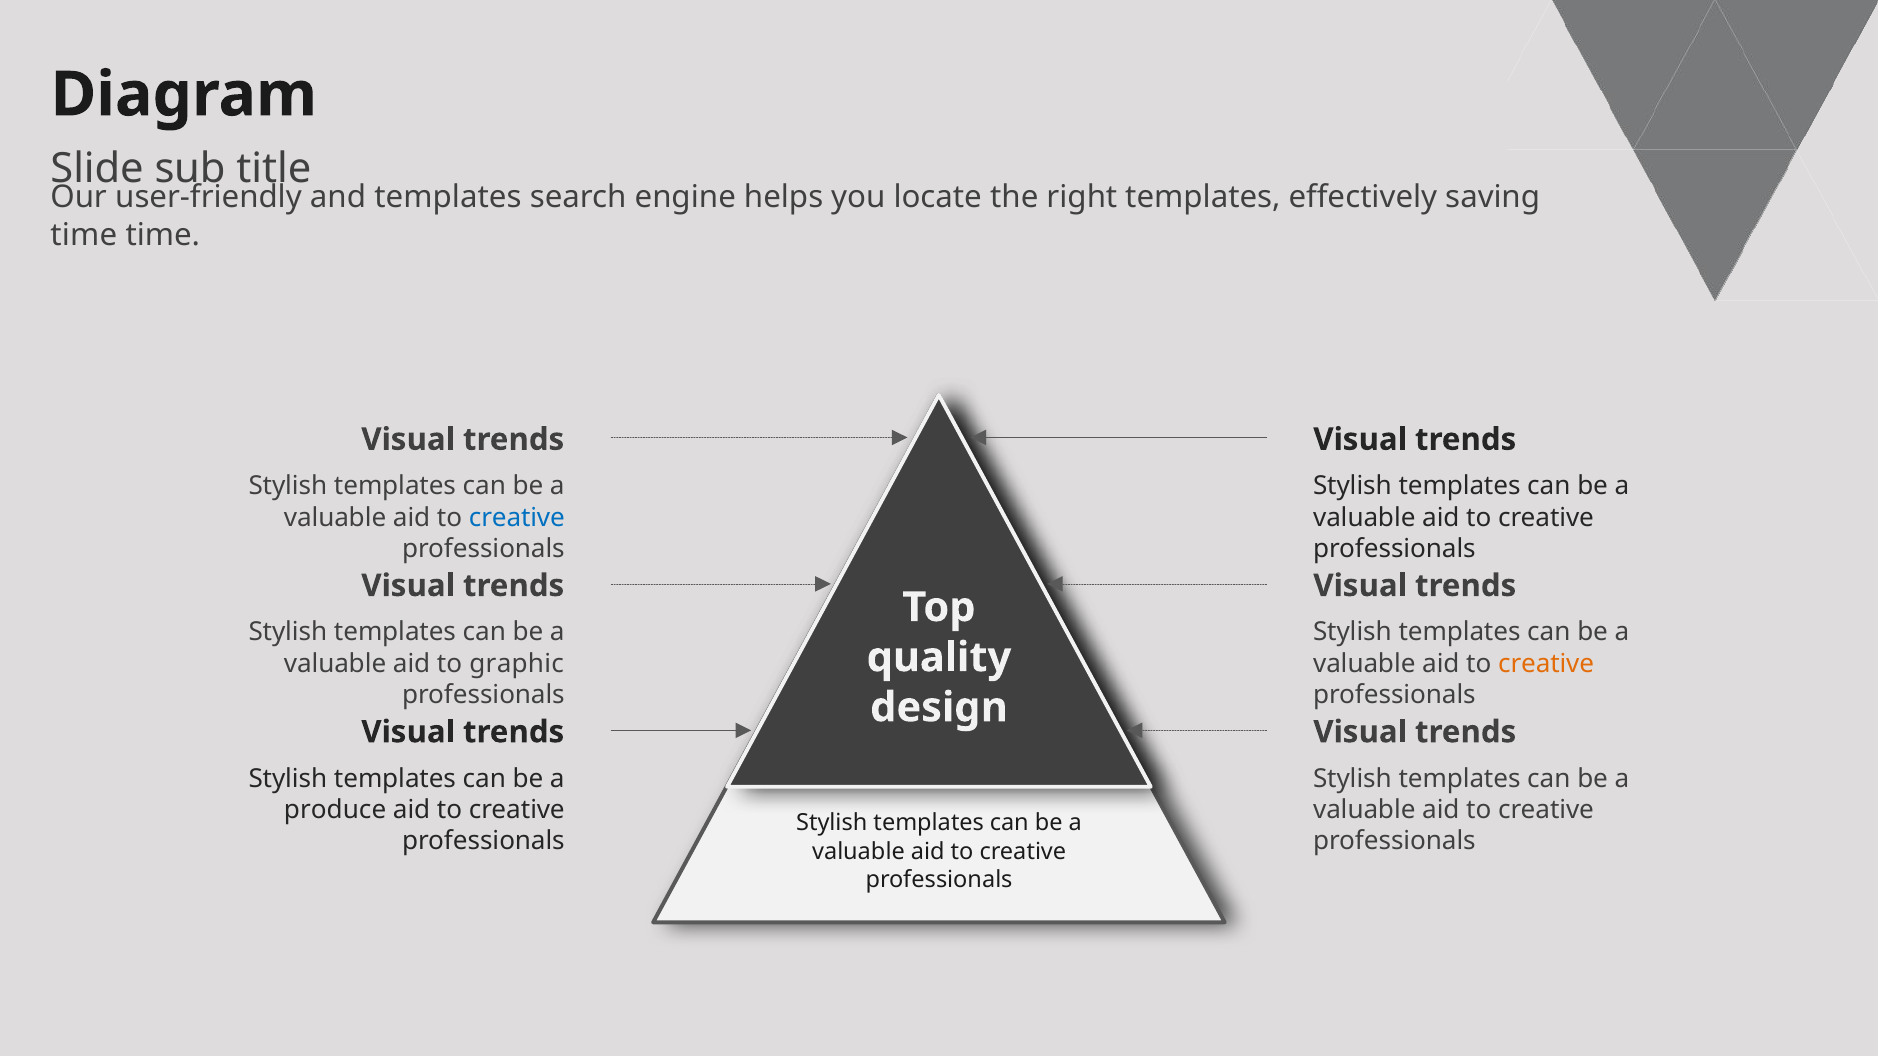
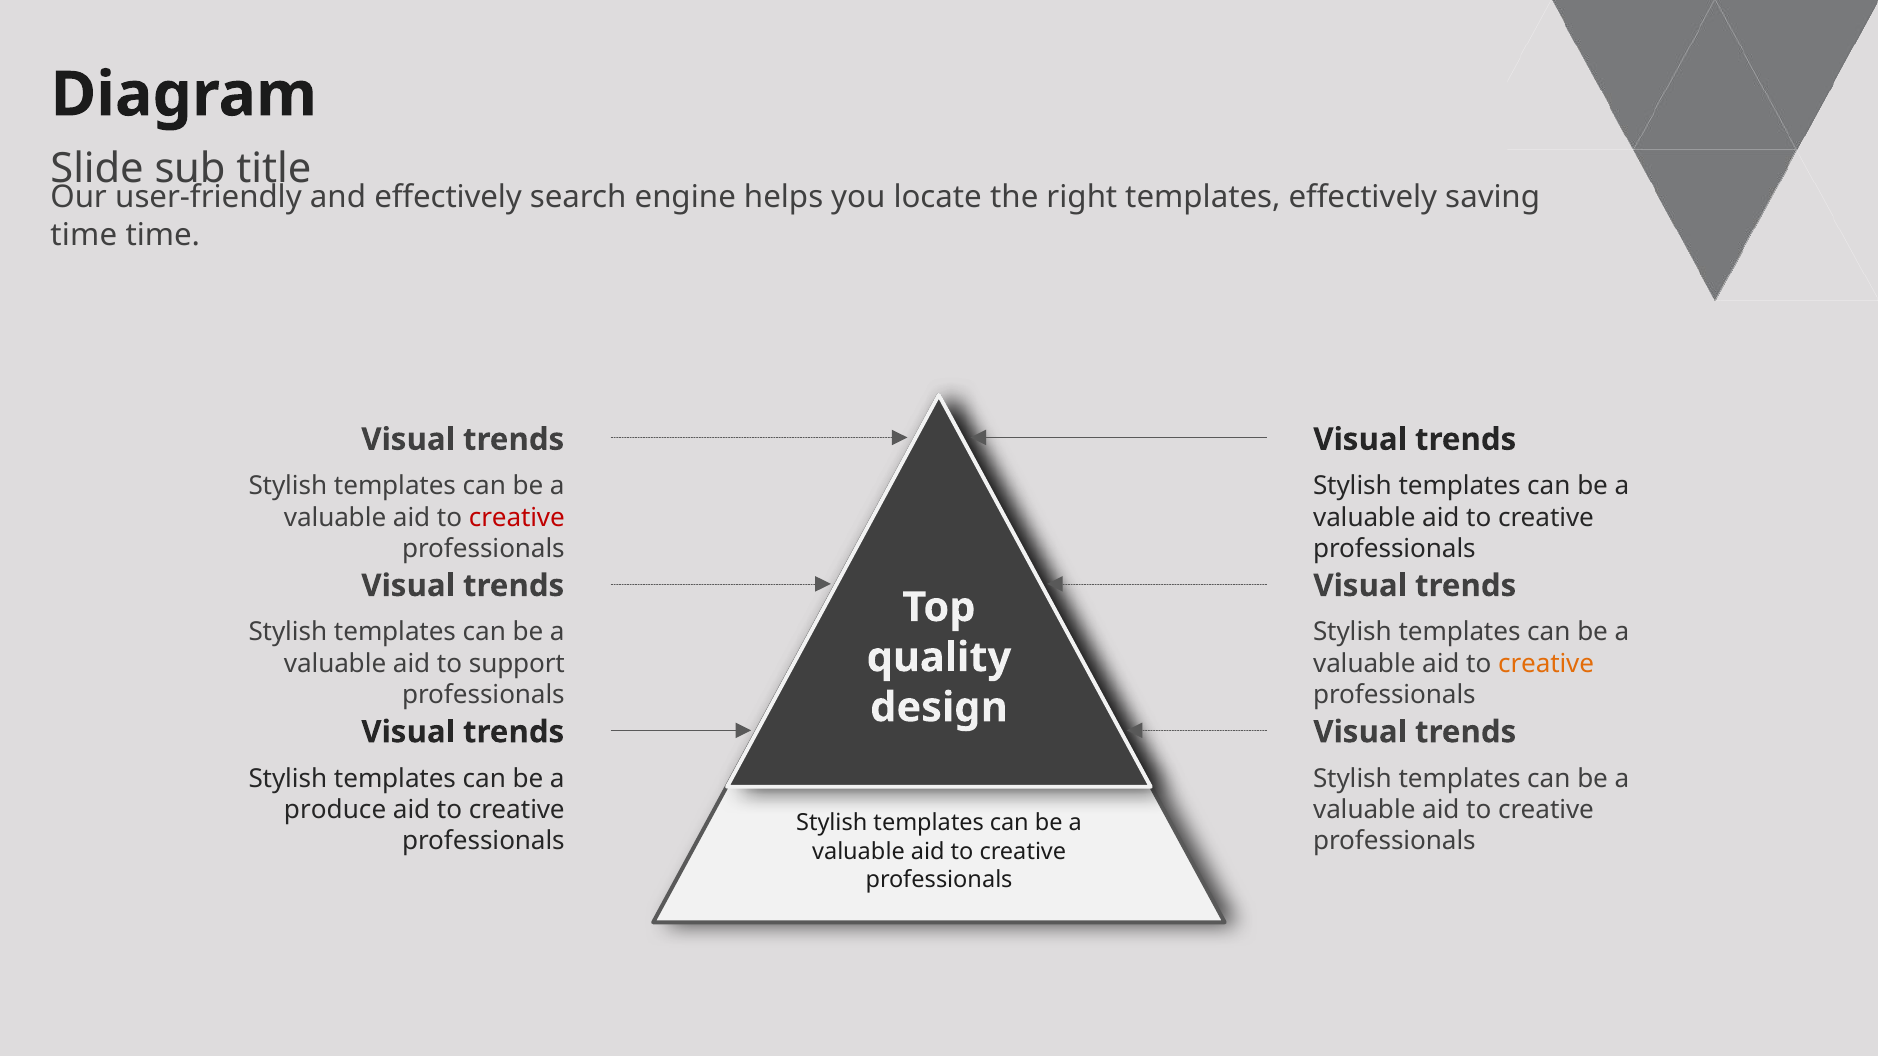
and templates: templates -> effectively
creative at (517, 518) colour: blue -> red
graphic: graphic -> support
